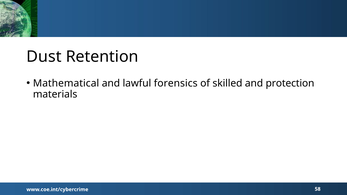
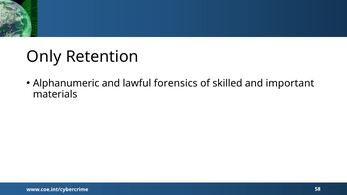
Dust: Dust -> Only
Mathematical: Mathematical -> Alphanumeric
protection: protection -> important
